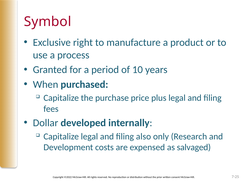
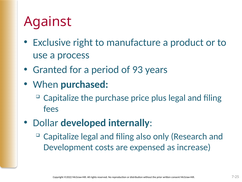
Symbol: Symbol -> Against
10: 10 -> 93
salvaged: salvaged -> increase
